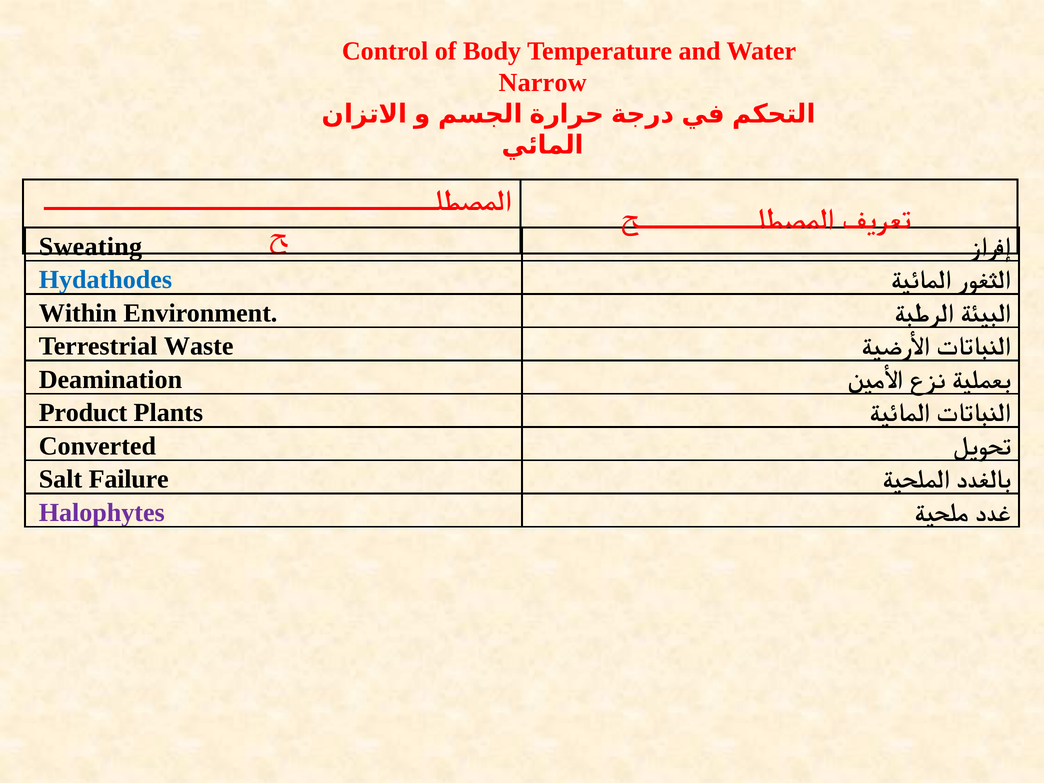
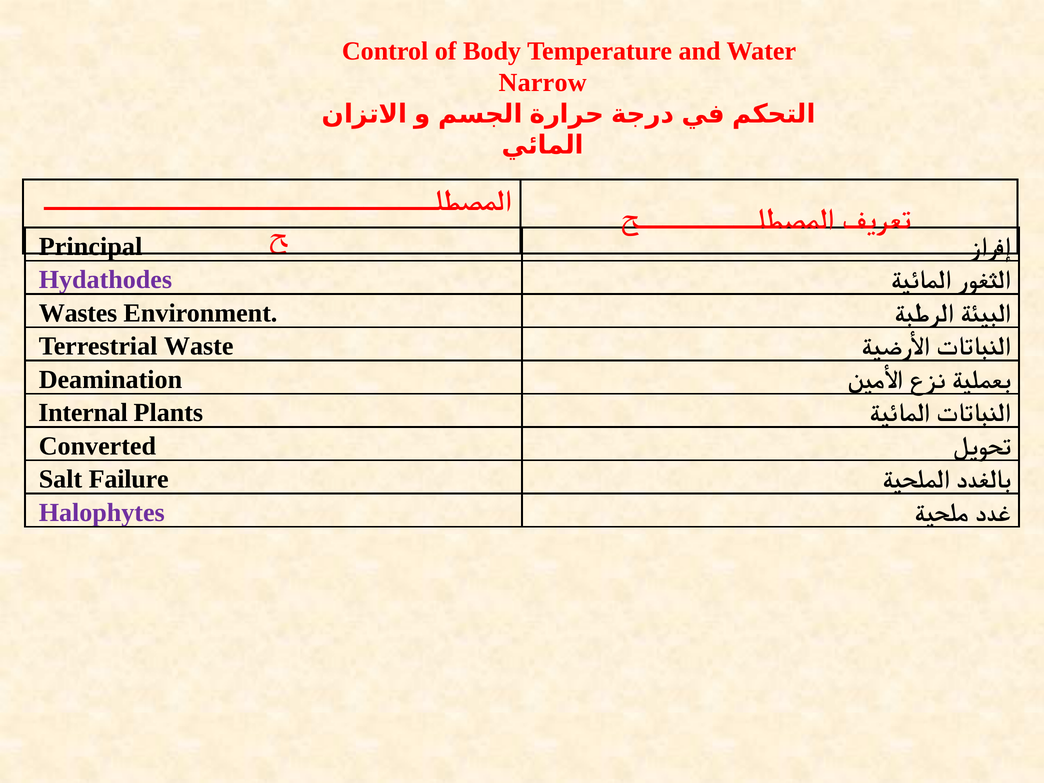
Sweating: Sweating -> Principal
Hydathodes colour: blue -> purple
Within: Within -> Wastes
Product: Product -> Internal
